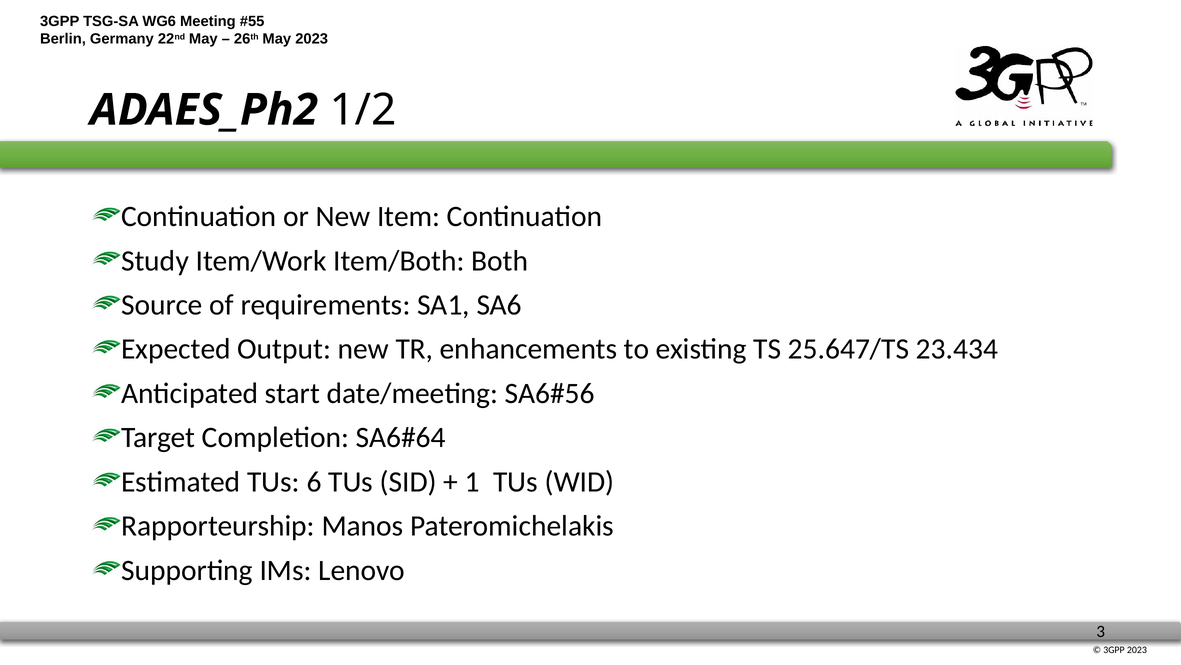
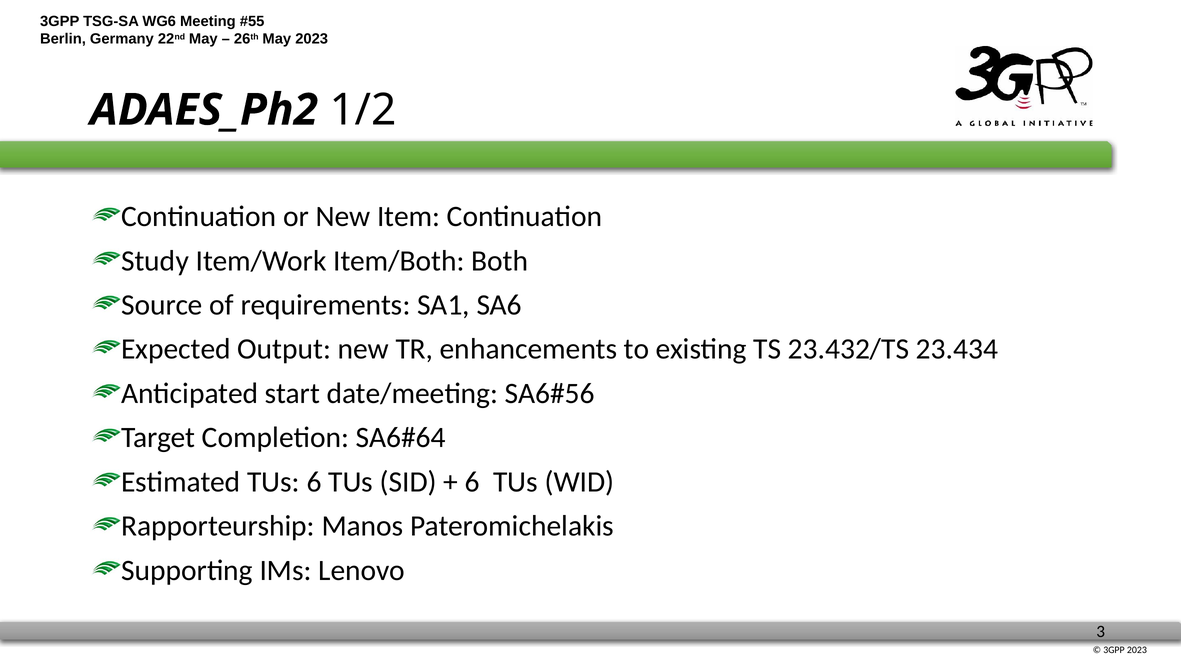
25.647/TS: 25.647/TS -> 23.432/TS
1 at (472, 481): 1 -> 6
